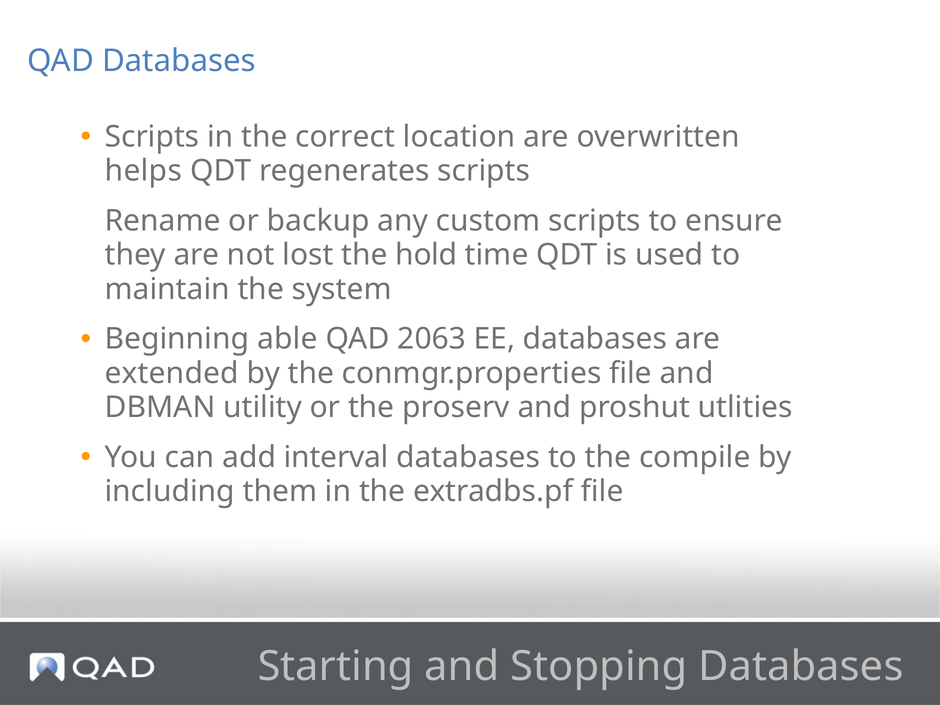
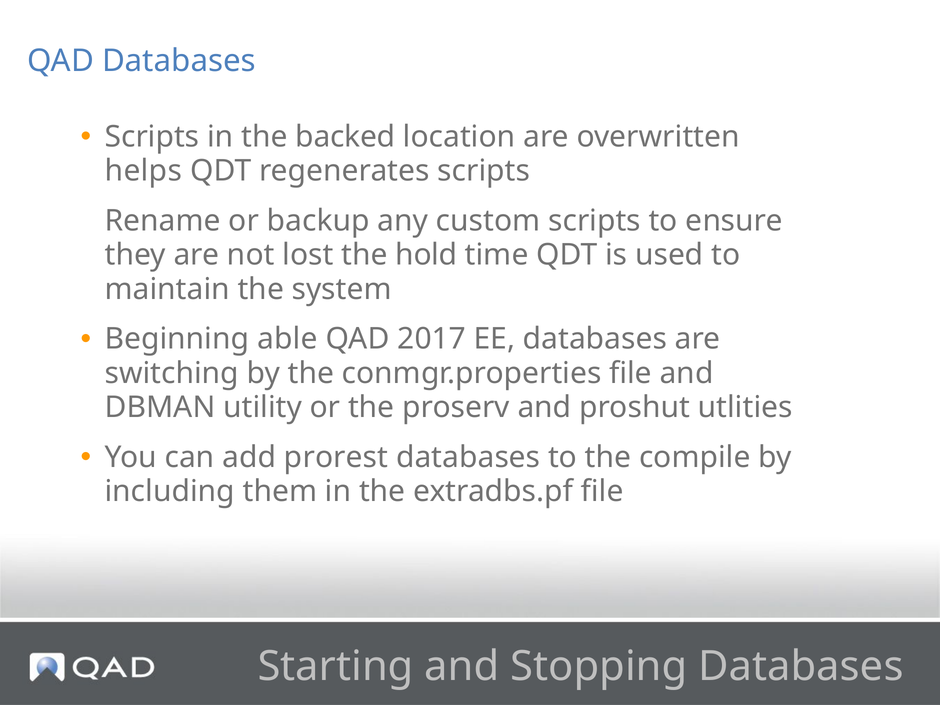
correct: correct -> backed
2063: 2063 -> 2017
extended: extended -> switching
interval: interval -> prorest
